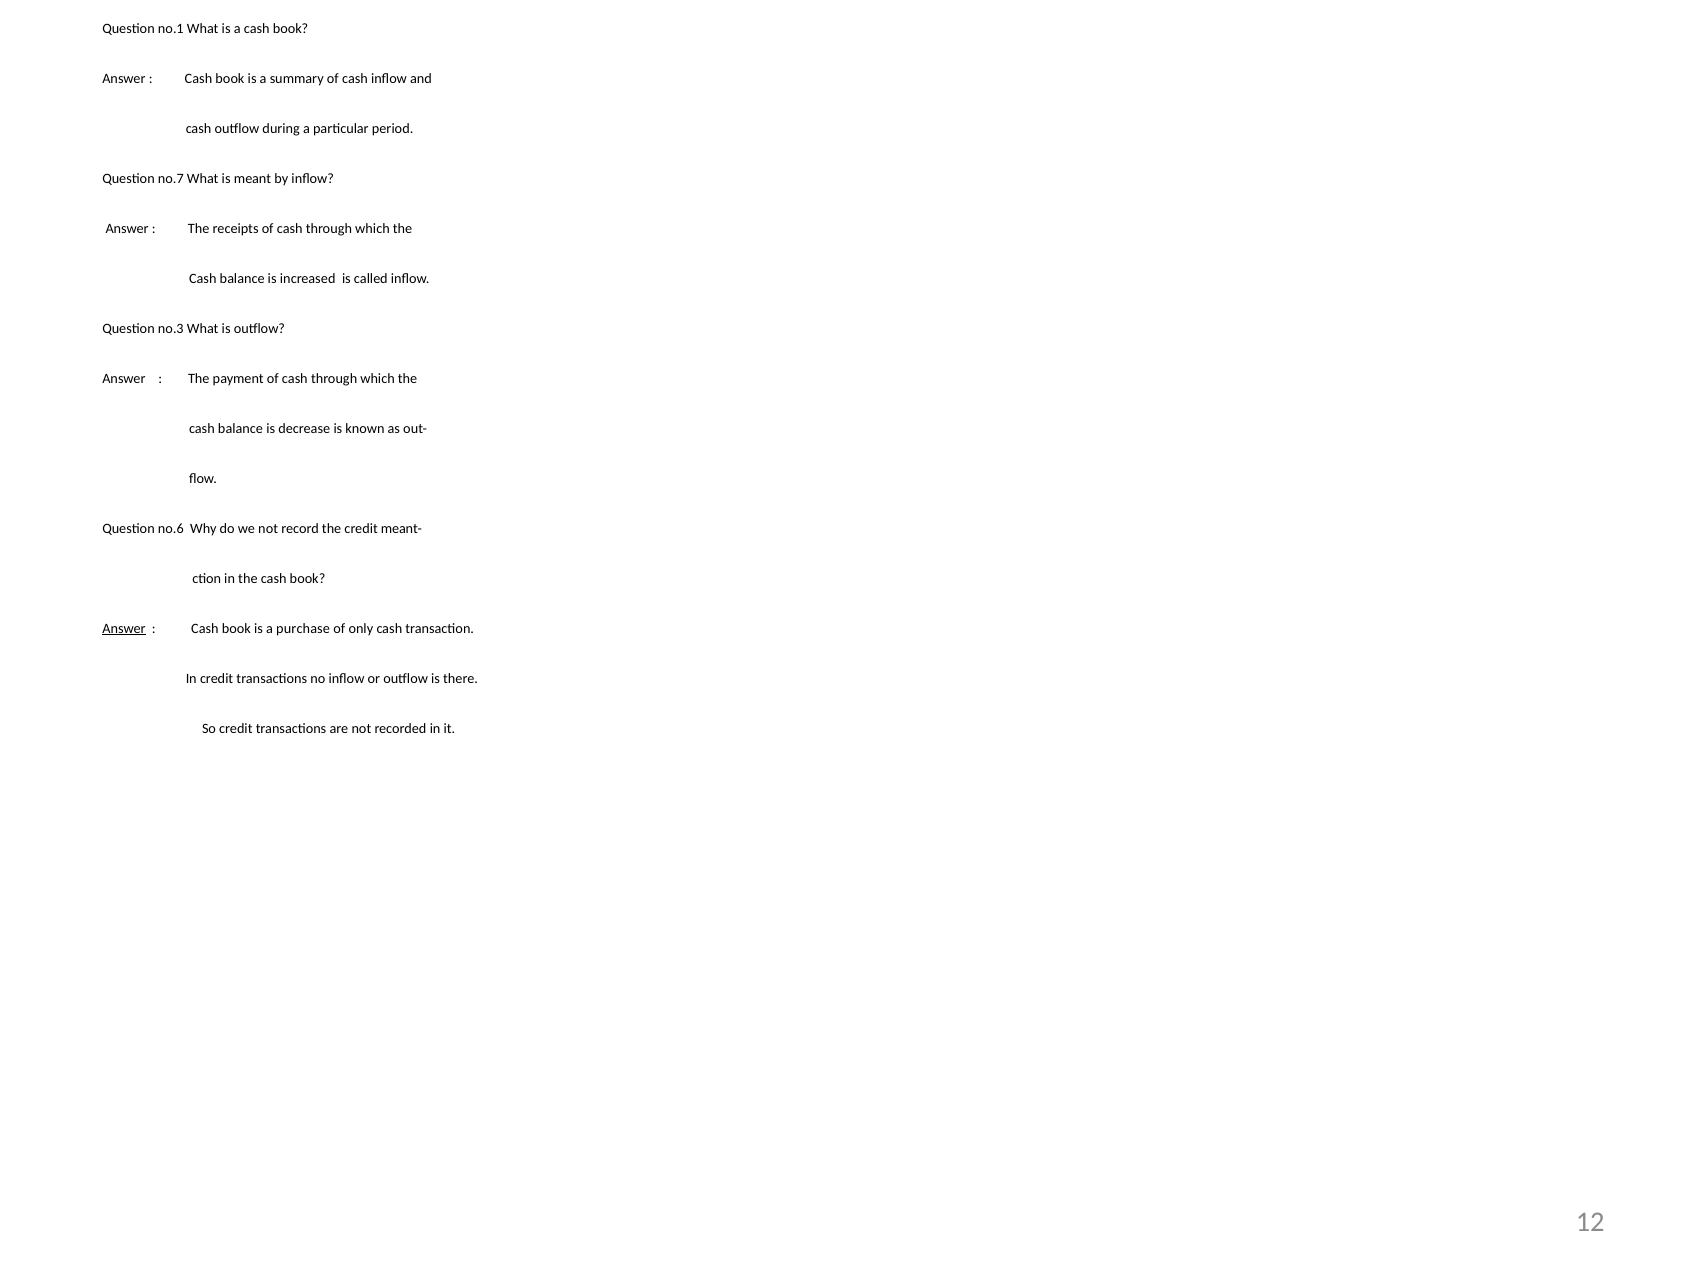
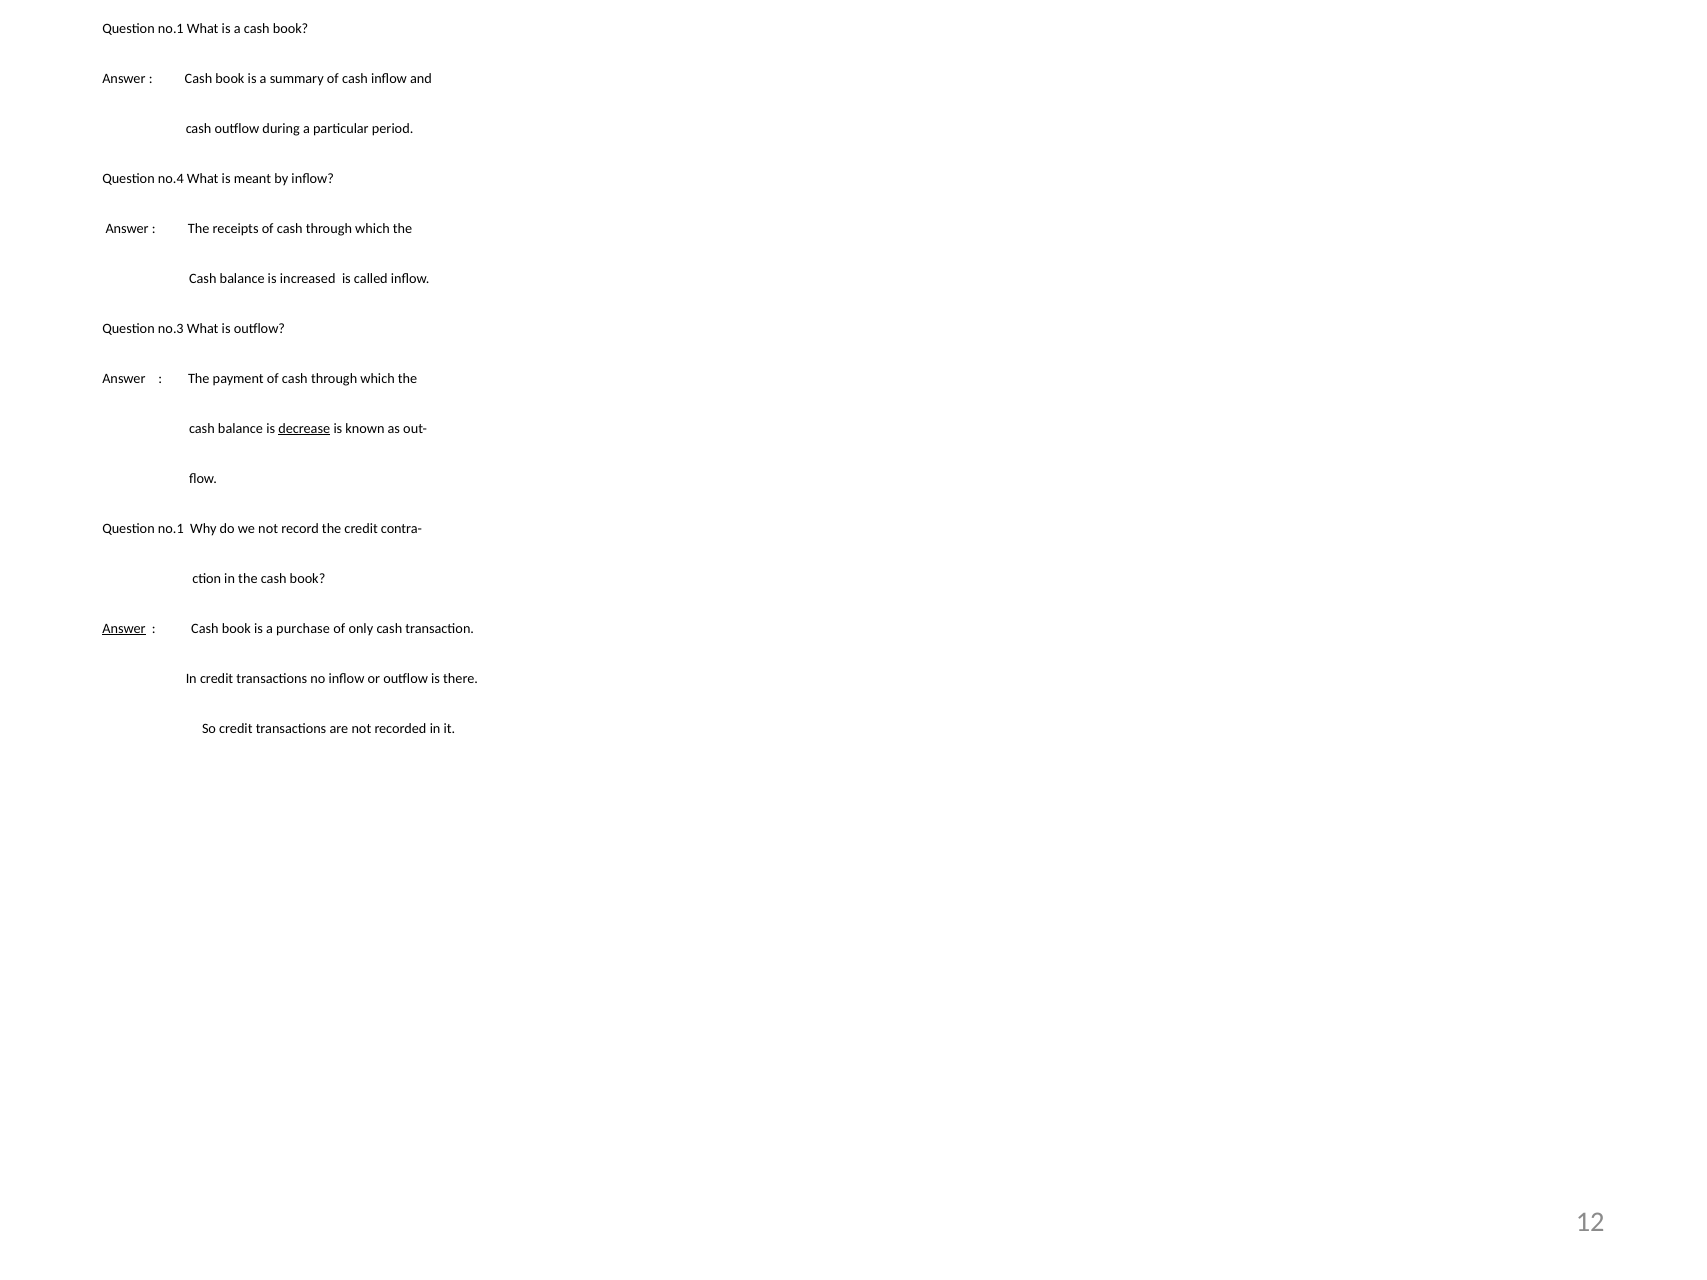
no.7: no.7 -> no.4
decrease underline: none -> present
no.6 at (171, 529): no.6 -> no.1
meant-: meant- -> contra-
